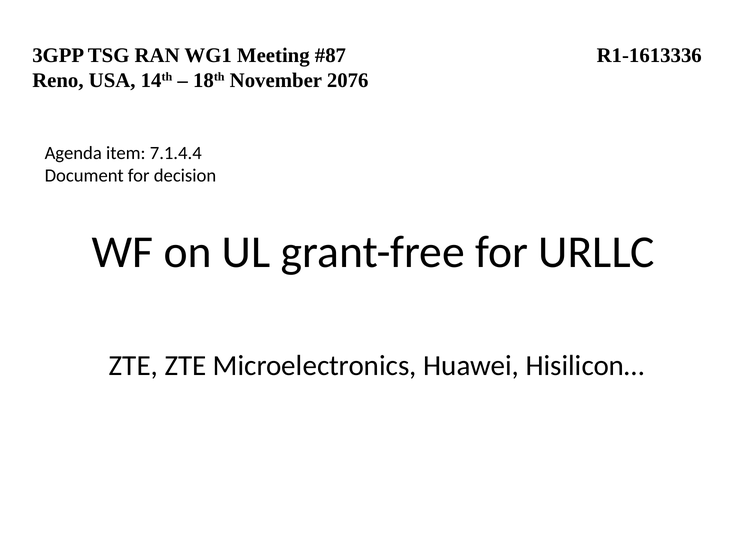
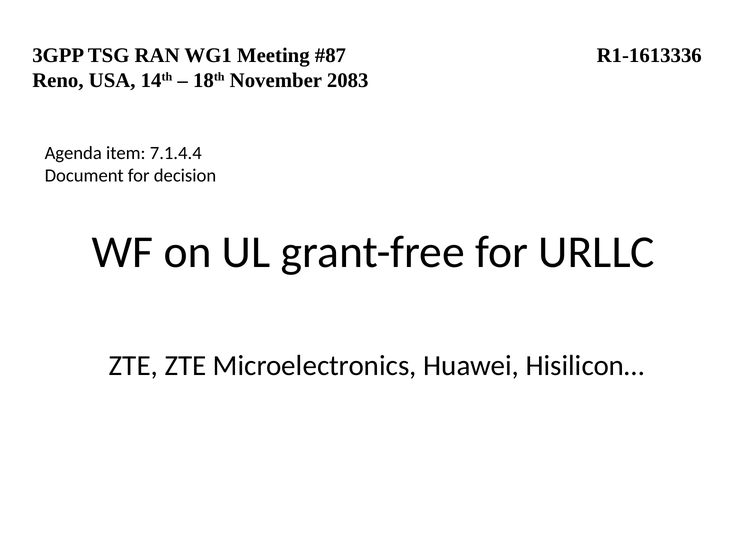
2076: 2076 -> 2083
